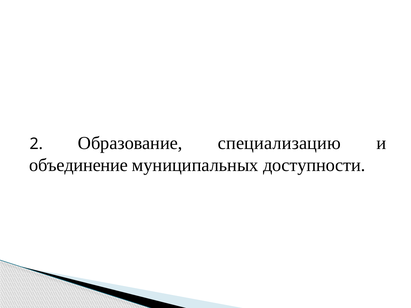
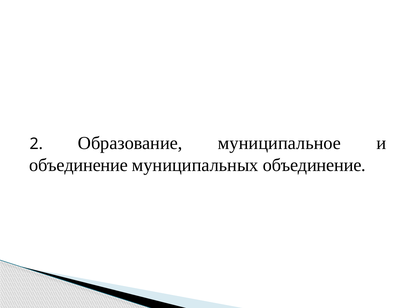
специализацию: специализацию -> муниципальное
муниципальных доступности: доступности -> объединение
